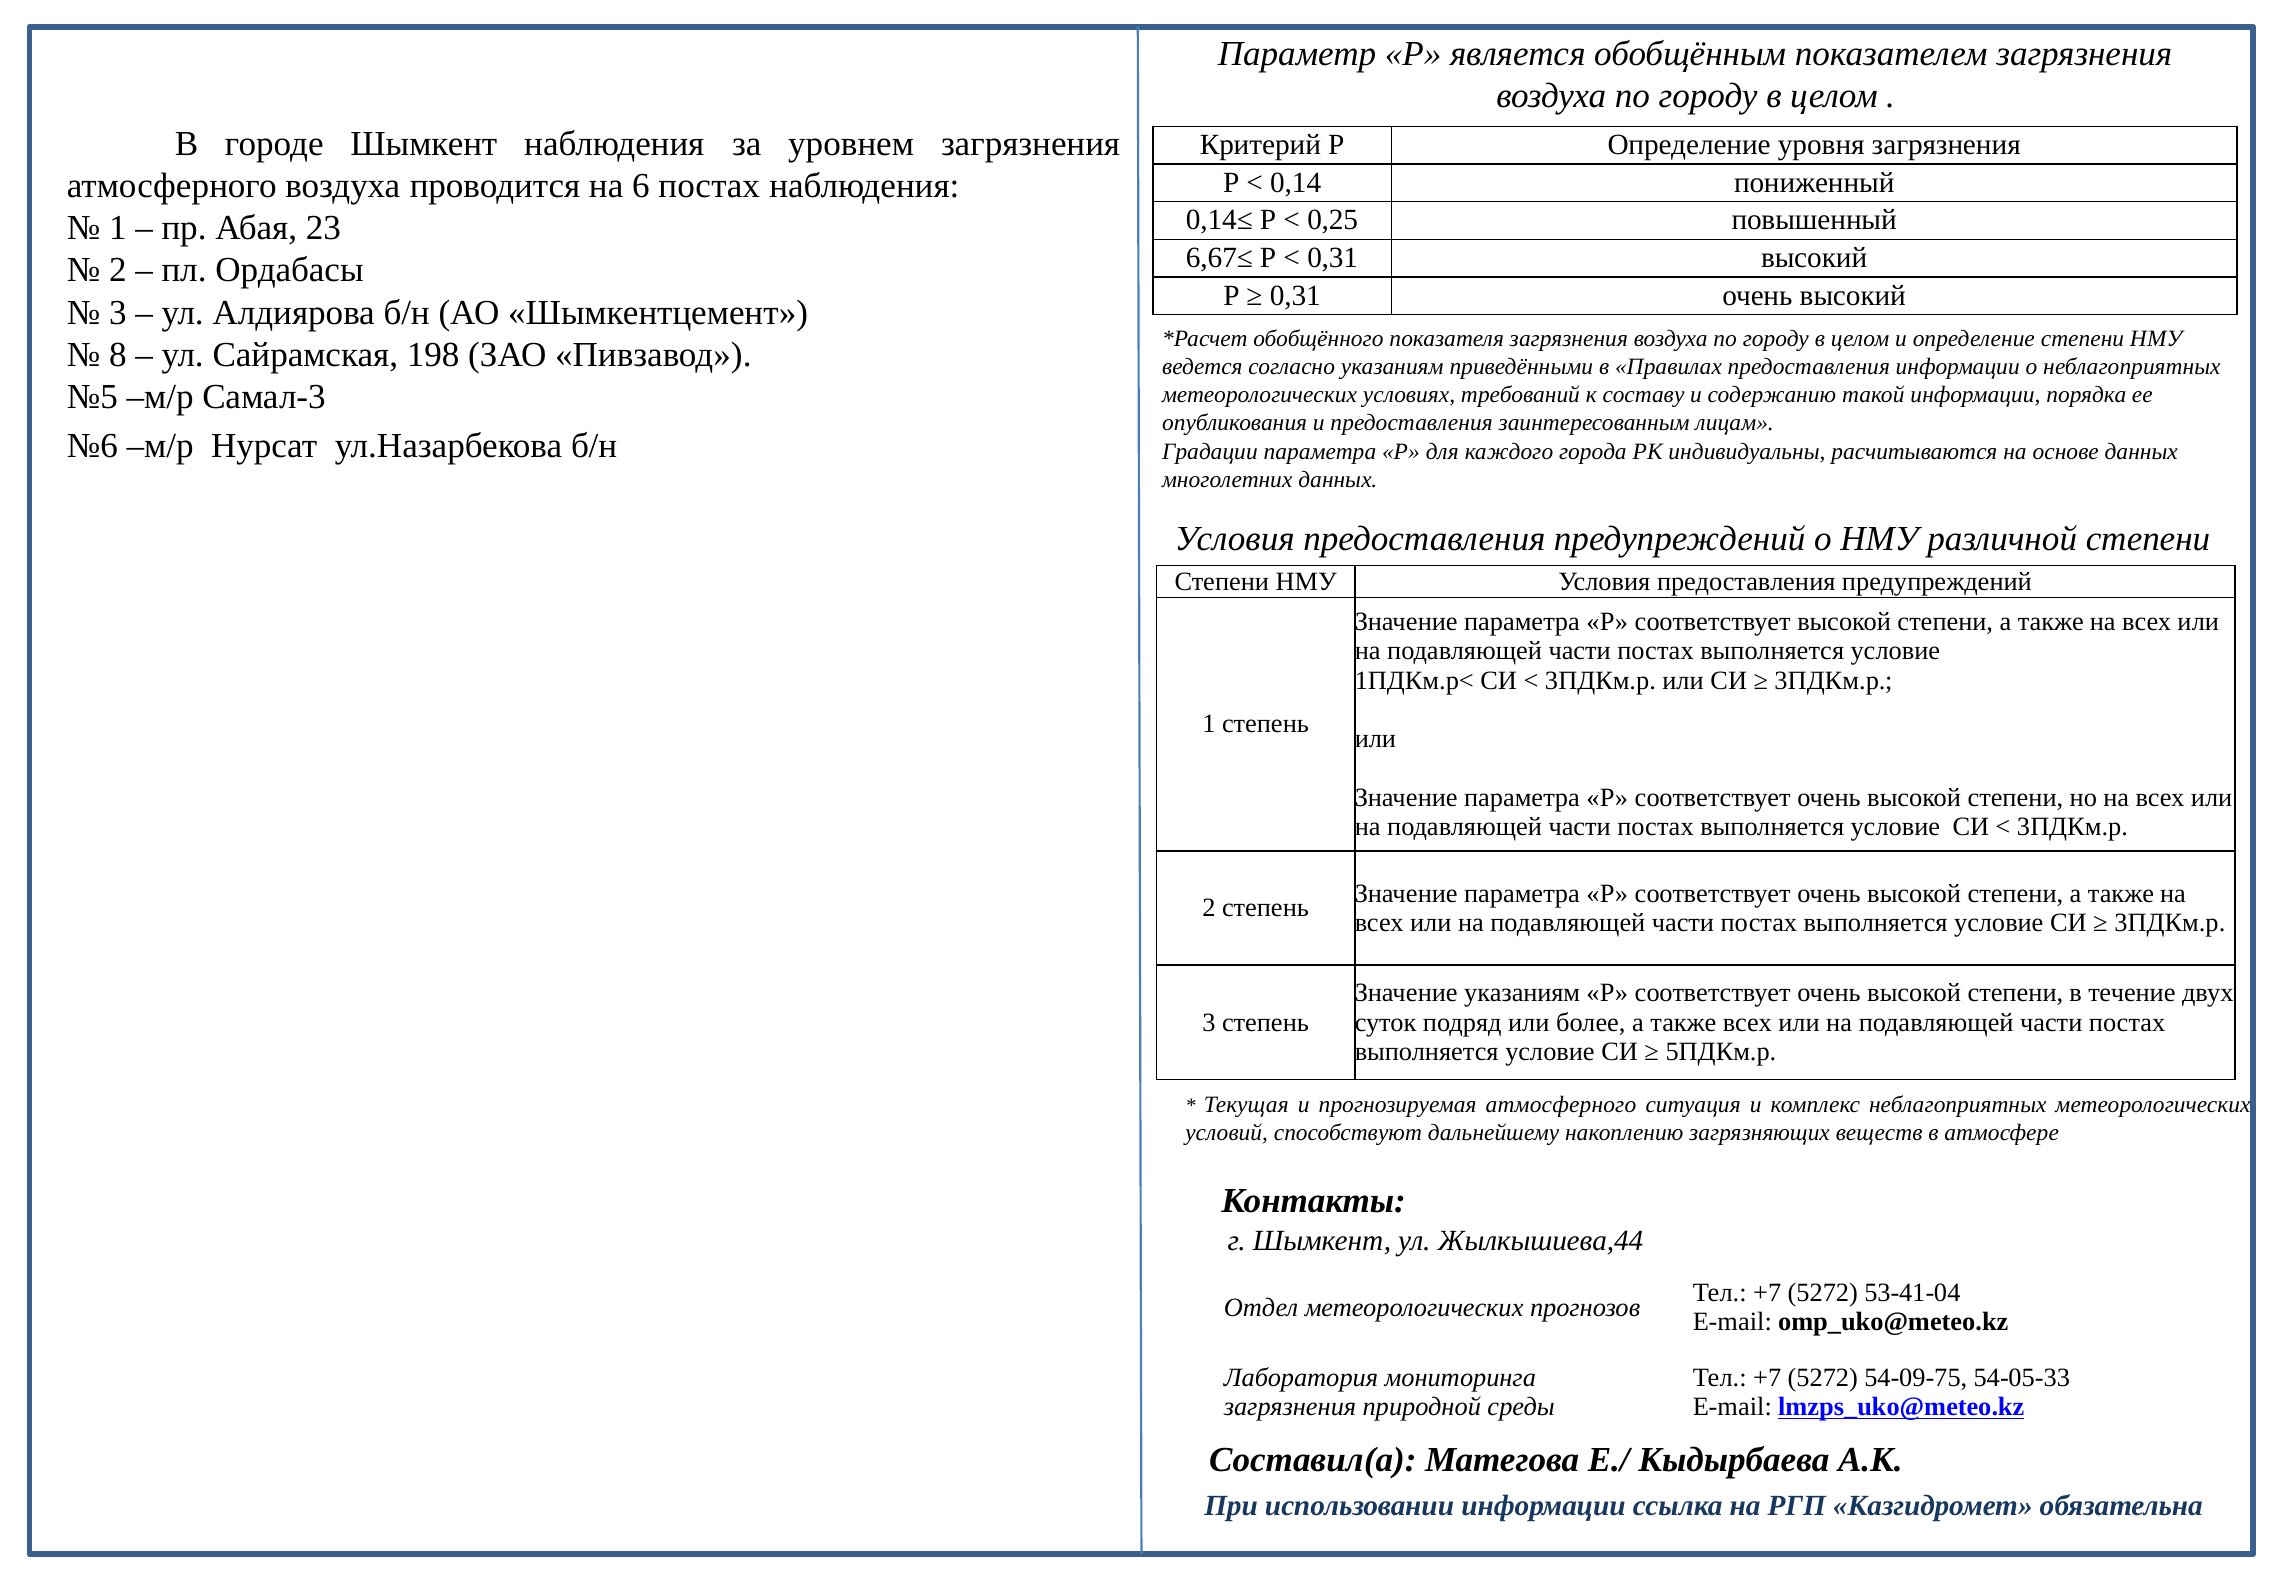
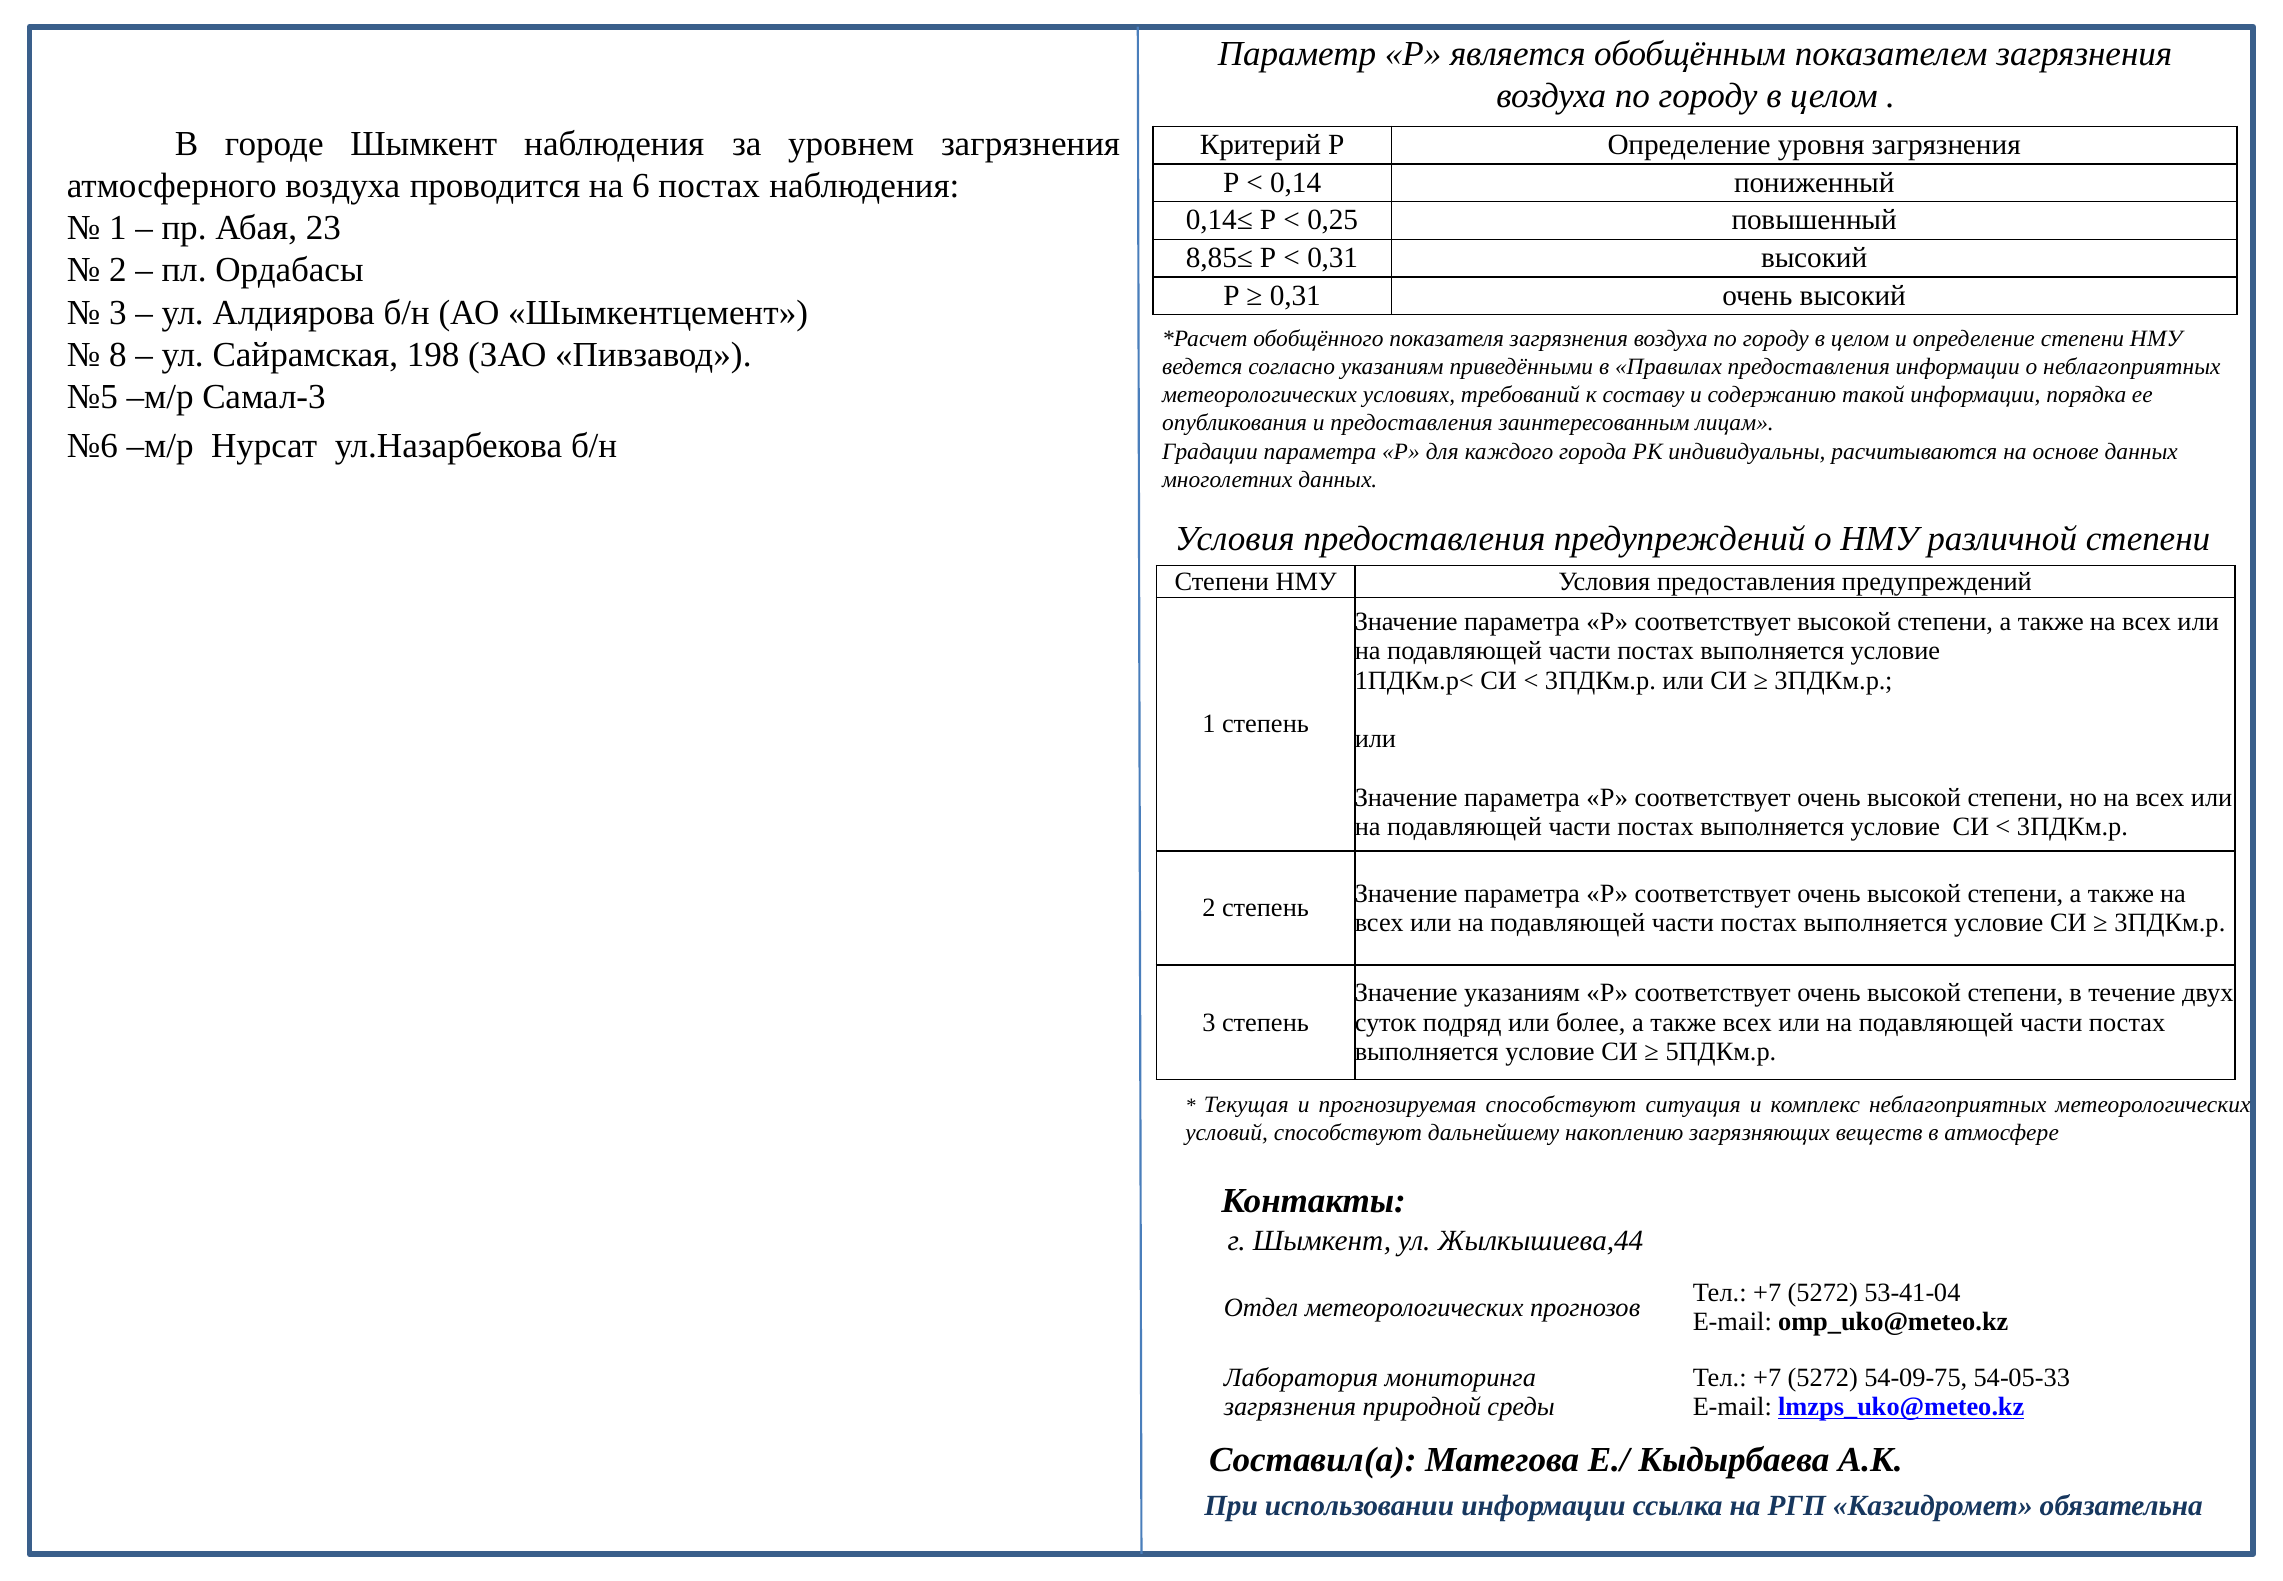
6,67≤: 6,67≤ -> 8,85≤
прогнозируемая атмосферного: атмосферного -> способствуют
